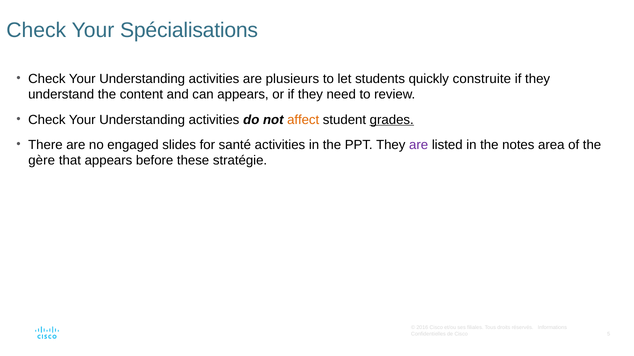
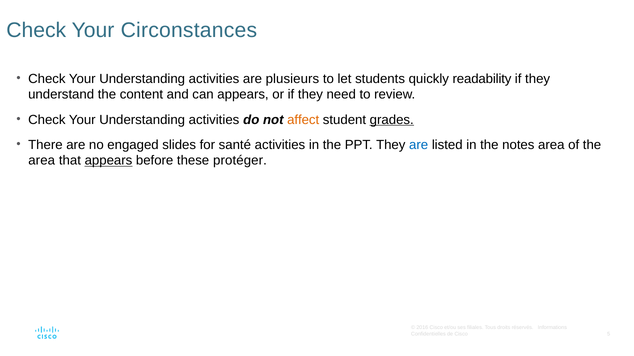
Spécialisations: Spécialisations -> Circonstances
construite: construite -> readability
are at (419, 145) colour: purple -> blue
gère at (42, 161): gère -> area
appears at (108, 161) underline: none -> present
stratégie: stratégie -> protéger
